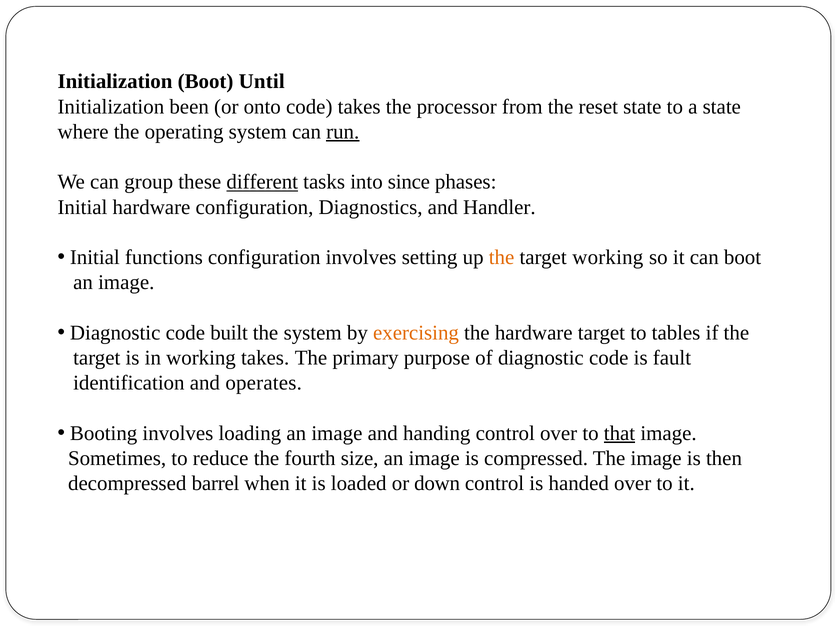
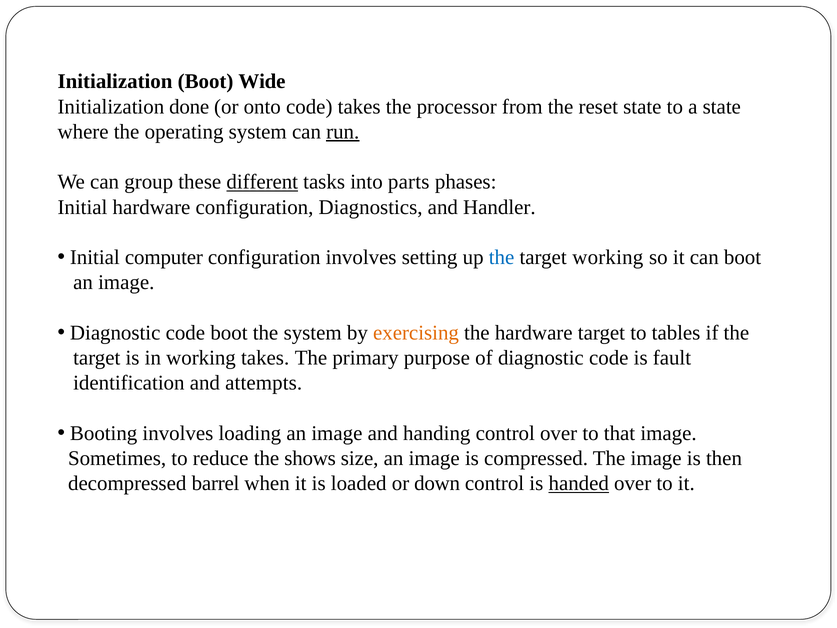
Until: Until -> Wide
been: been -> done
since: since -> parts
functions: functions -> computer
the at (502, 257) colour: orange -> blue
code built: built -> boot
operates: operates -> attempts
that underline: present -> none
fourth: fourth -> shows
handed underline: none -> present
